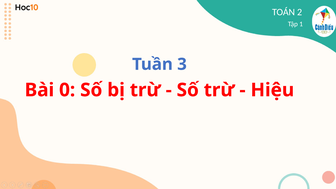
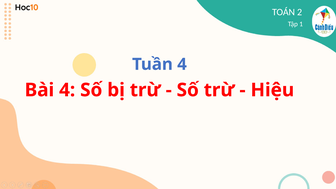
Tuần 3: 3 -> 4
Bài 0: 0 -> 4
